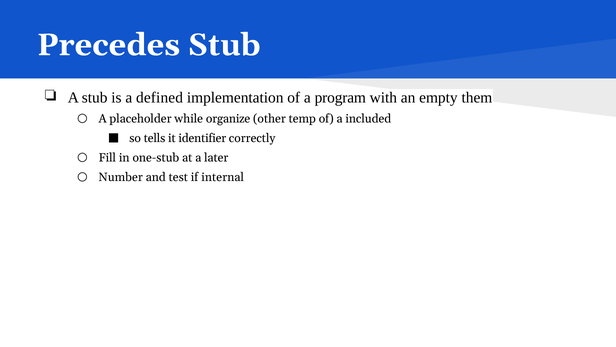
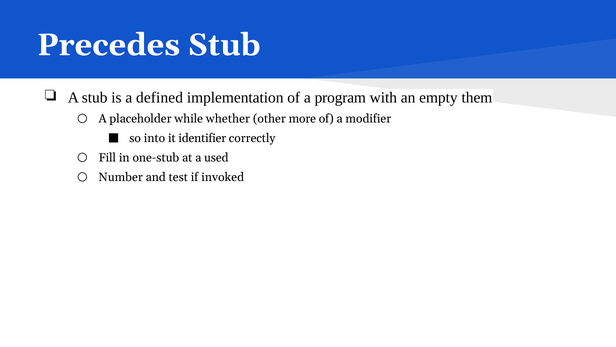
organize: organize -> whether
temp: temp -> more
included: included -> modifier
tells: tells -> into
later: later -> used
internal: internal -> invoked
